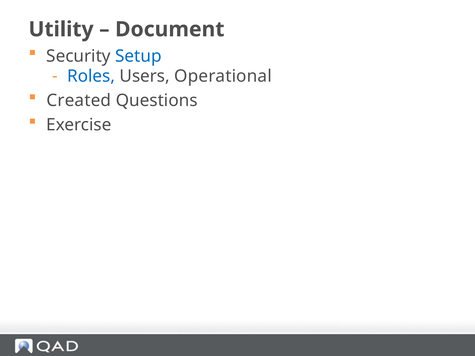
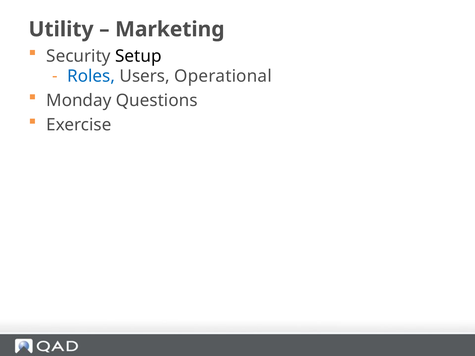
Document: Document -> Marketing
Setup colour: blue -> black
Created: Created -> Monday
